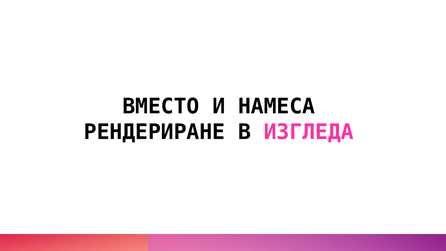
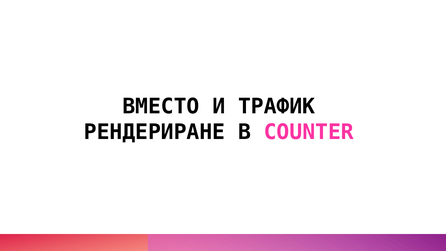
НАМЕСА: НАМЕСА -> ТРАФИК
ИЗГЛЕДА: ИЗГЛЕДА -> COUNTER
